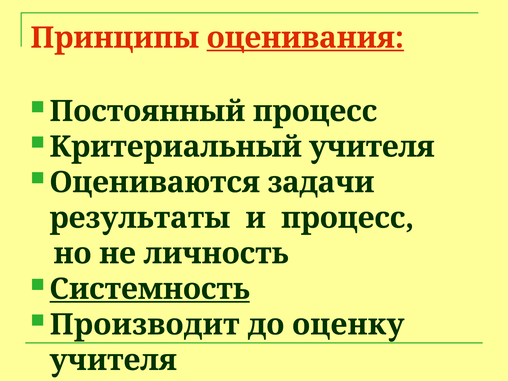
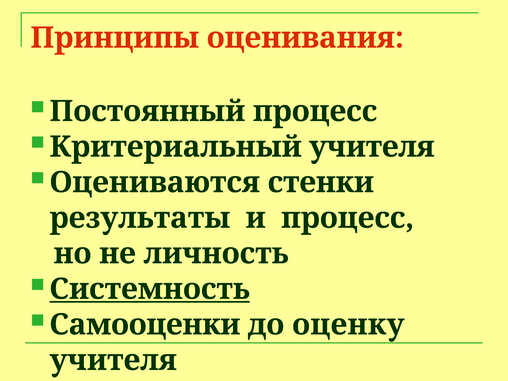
оценивания underline: present -> none
задачи: задачи -> стенки
Производит: Производит -> Самооценки
